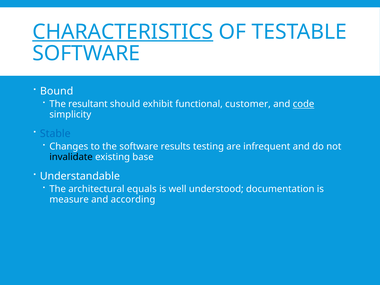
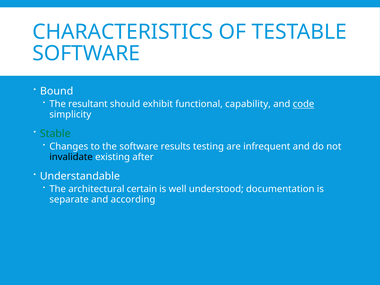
CHARACTERISTICS underline: present -> none
customer: customer -> capability
Stable colour: blue -> green
base: base -> after
equals: equals -> certain
measure: measure -> separate
